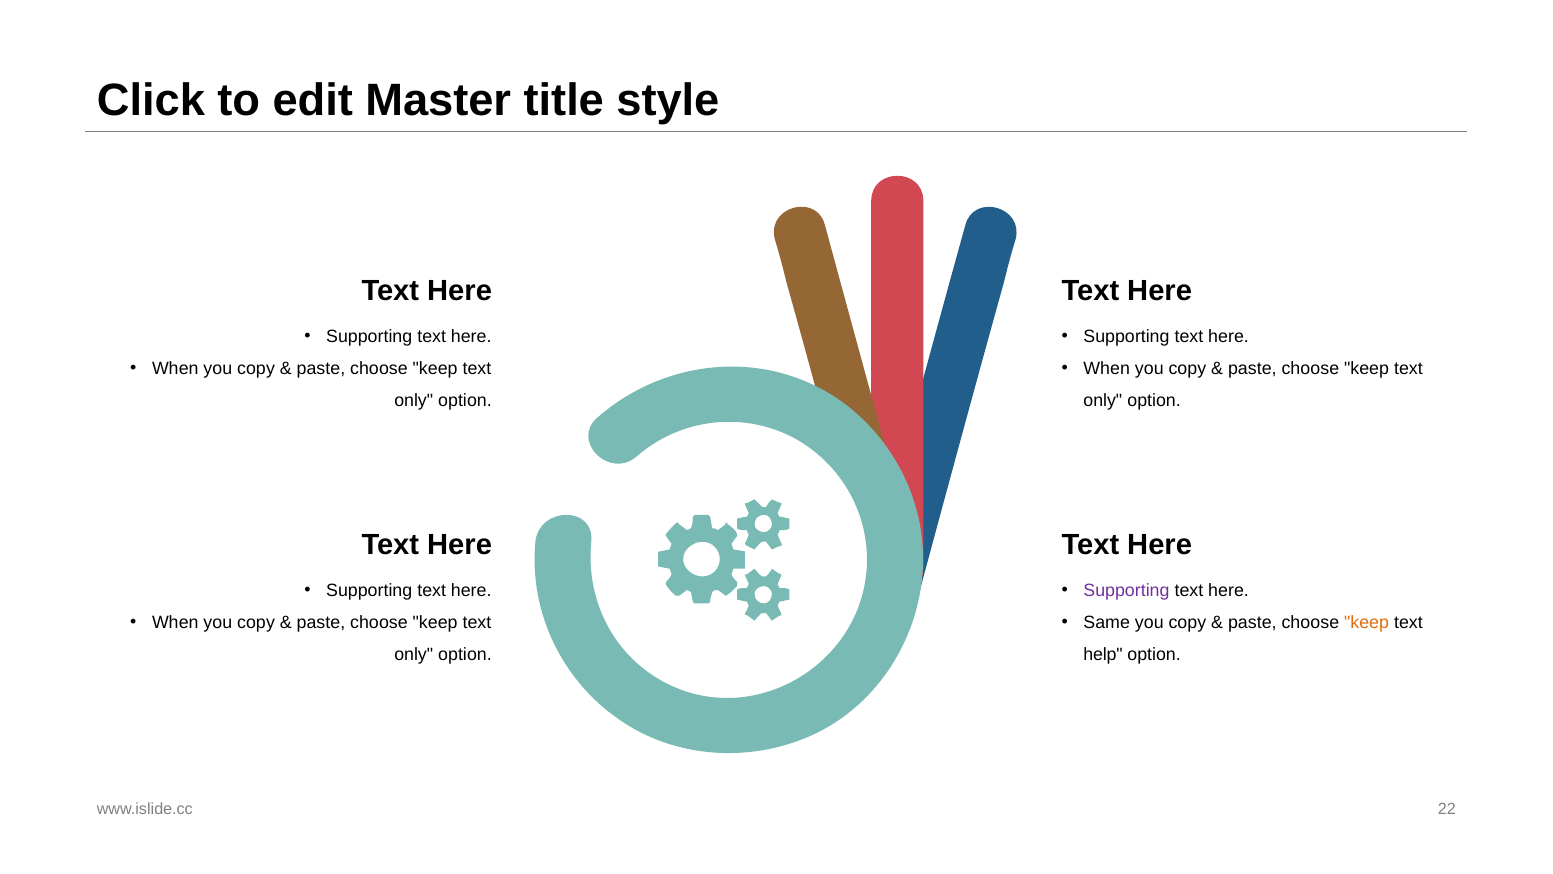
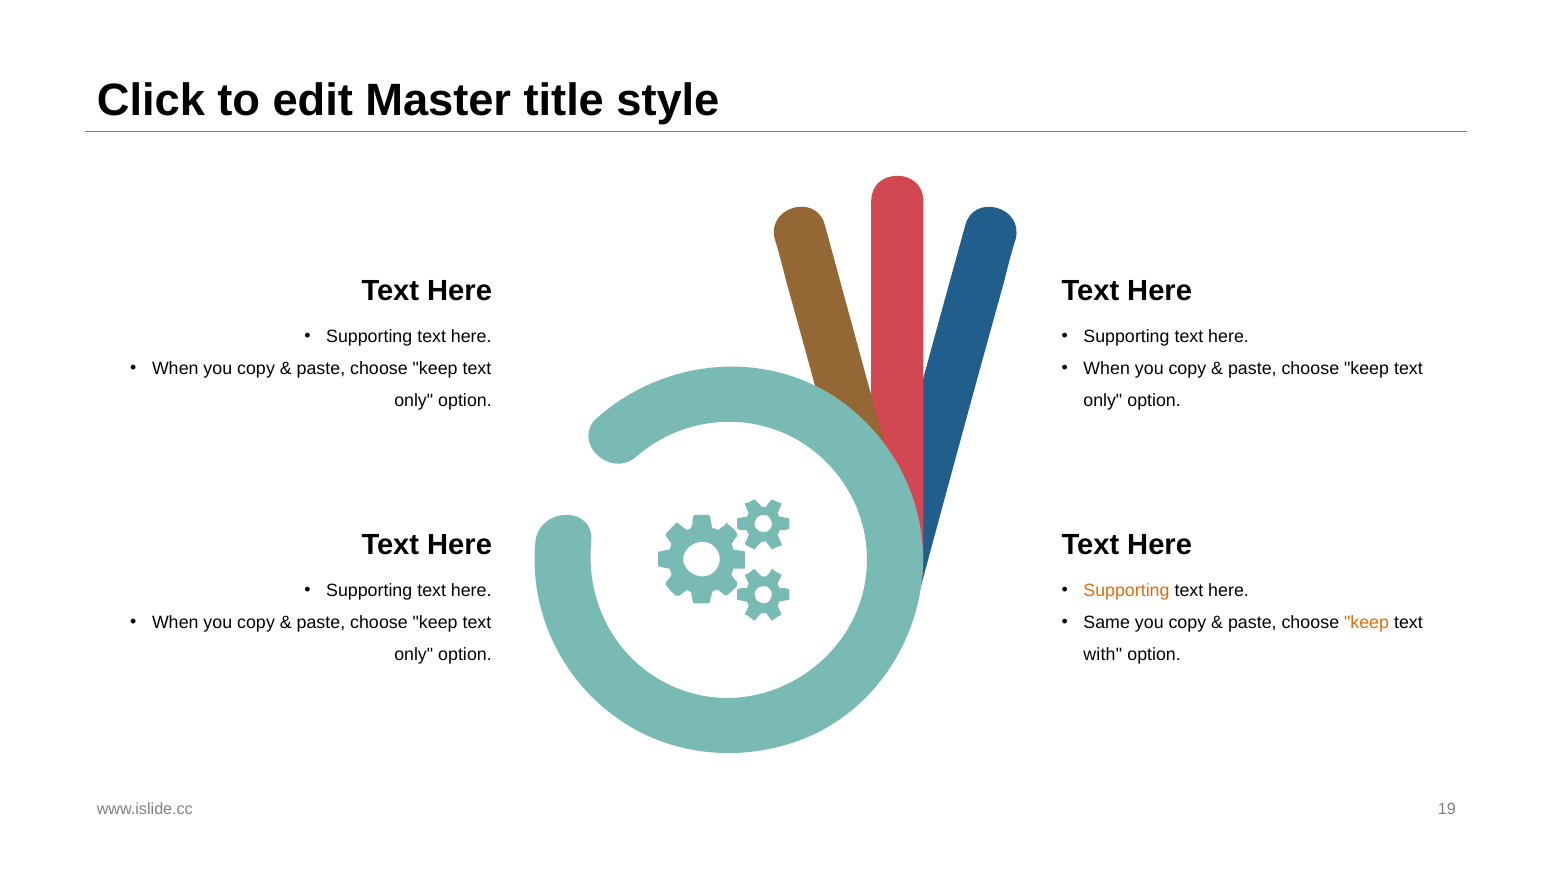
Supporting at (1126, 590) colour: purple -> orange
help: help -> with
22: 22 -> 19
